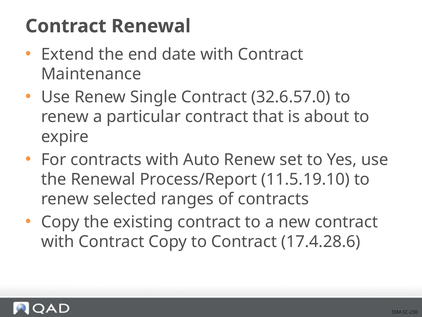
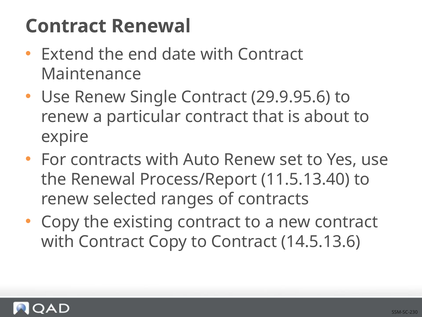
32.6.57.0: 32.6.57.0 -> 29.9.95.6
11.5.19.10: 11.5.19.10 -> 11.5.13.40
17.4.28.6: 17.4.28.6 -> 14.5.13.6
